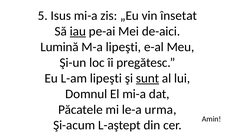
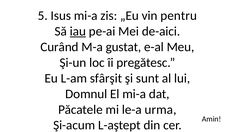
însetat: însetat -> pentru
Lumină: Lumină -> Curând
M-a lipeşti: lipeşti -> gustat
L-am lipeşti: lipeşti -> sfârşit
sunt underline: present -> none
